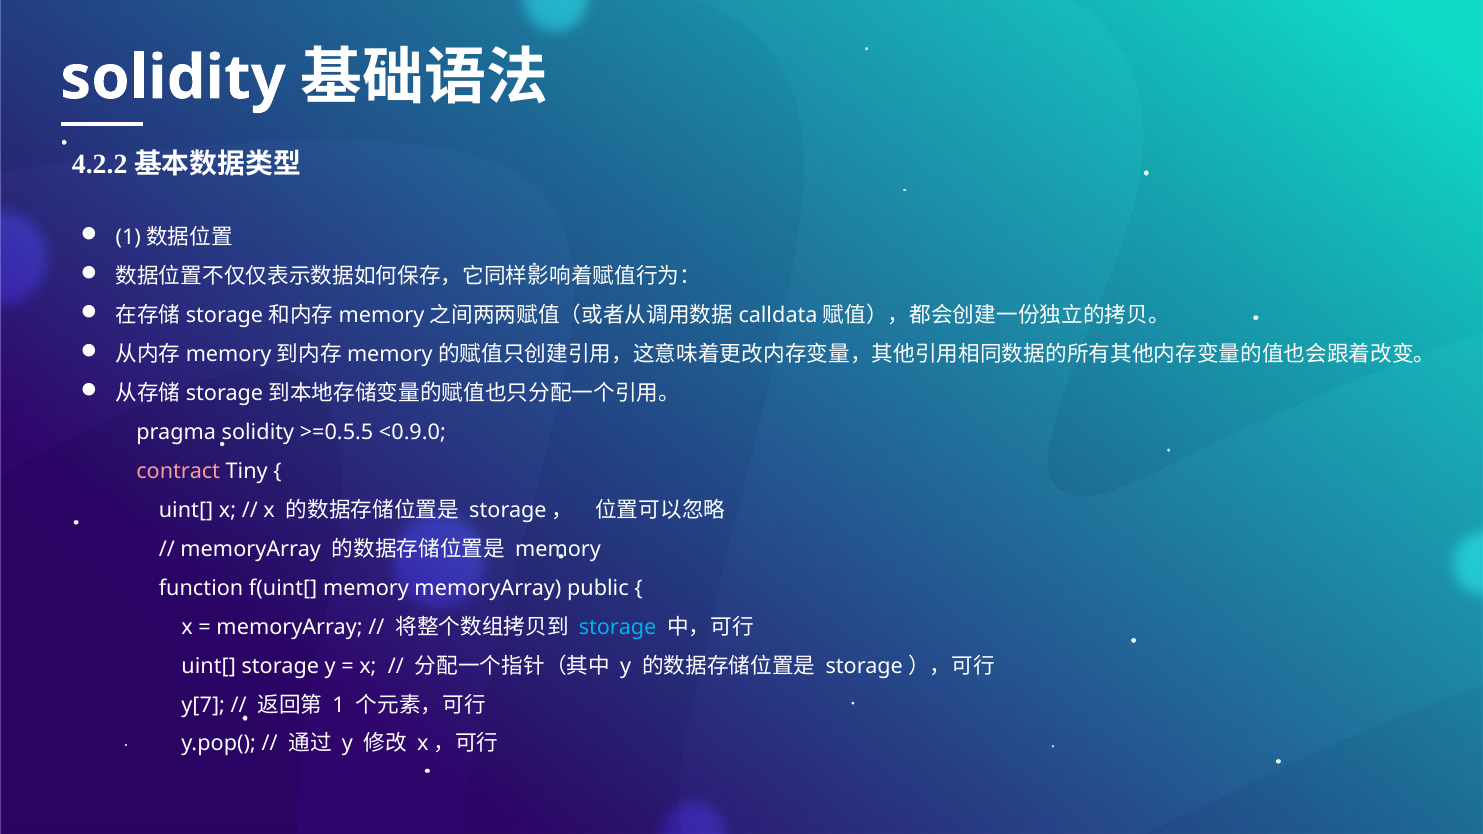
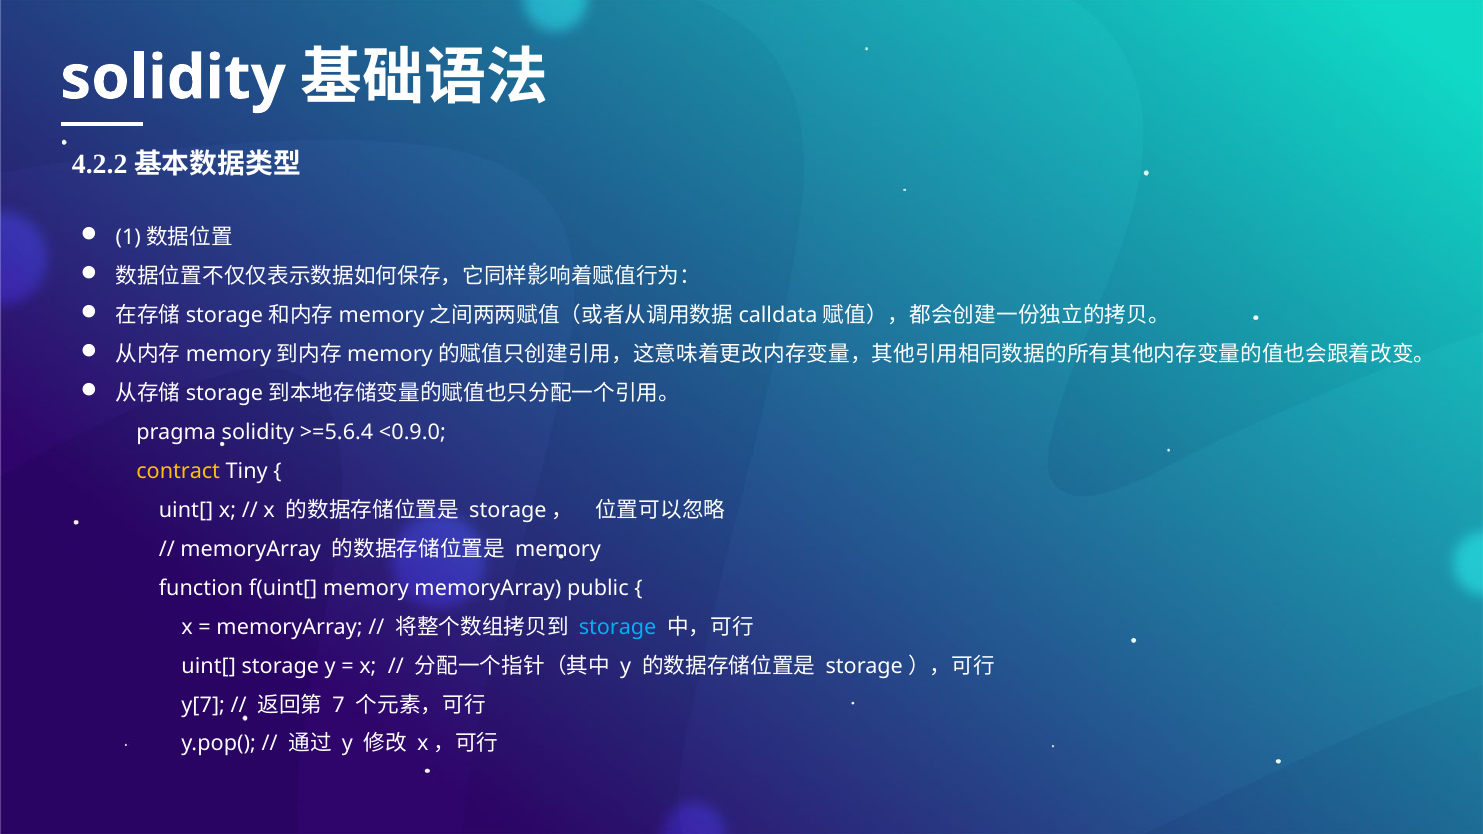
>=0.5.5: >=0.5.5 -> >=5.6.4
contract colour: pink -> yellow
1: 1 -> 7
